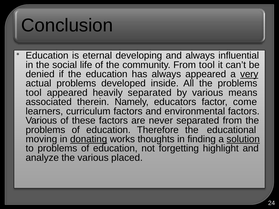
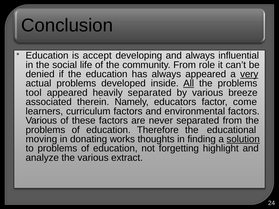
eternal: eternal -> accept
From tool: tool -> role
All underline: none -> present
means: means -> breeze
donating underline: present -> none
placed: placed -> extract
